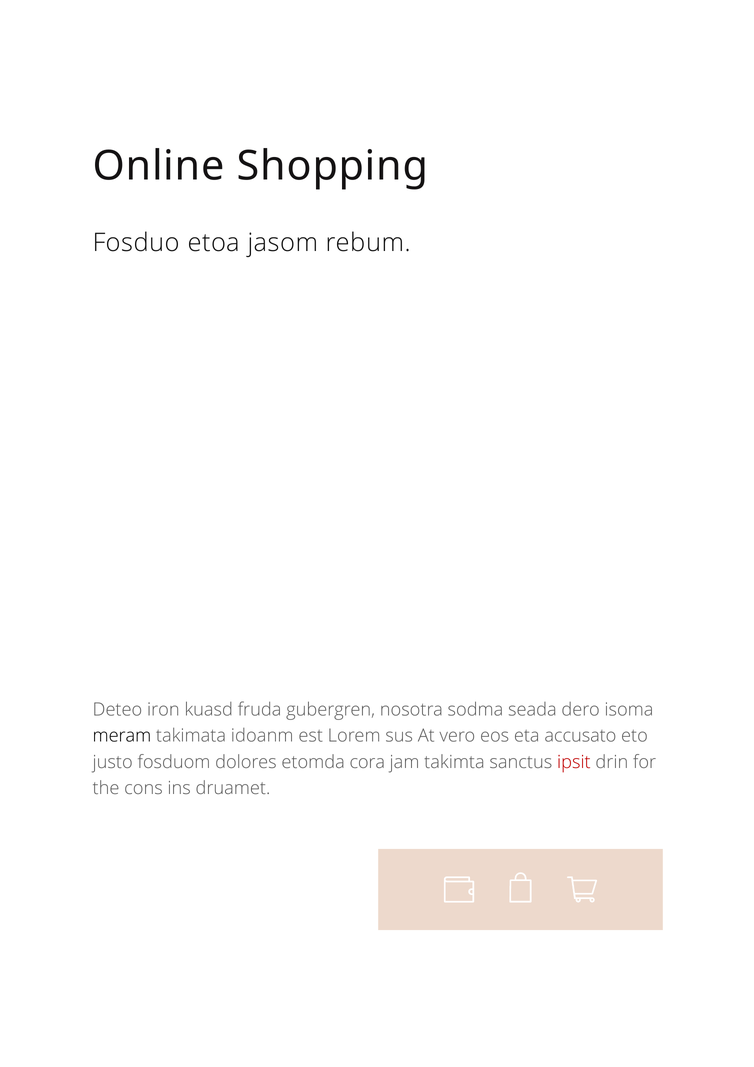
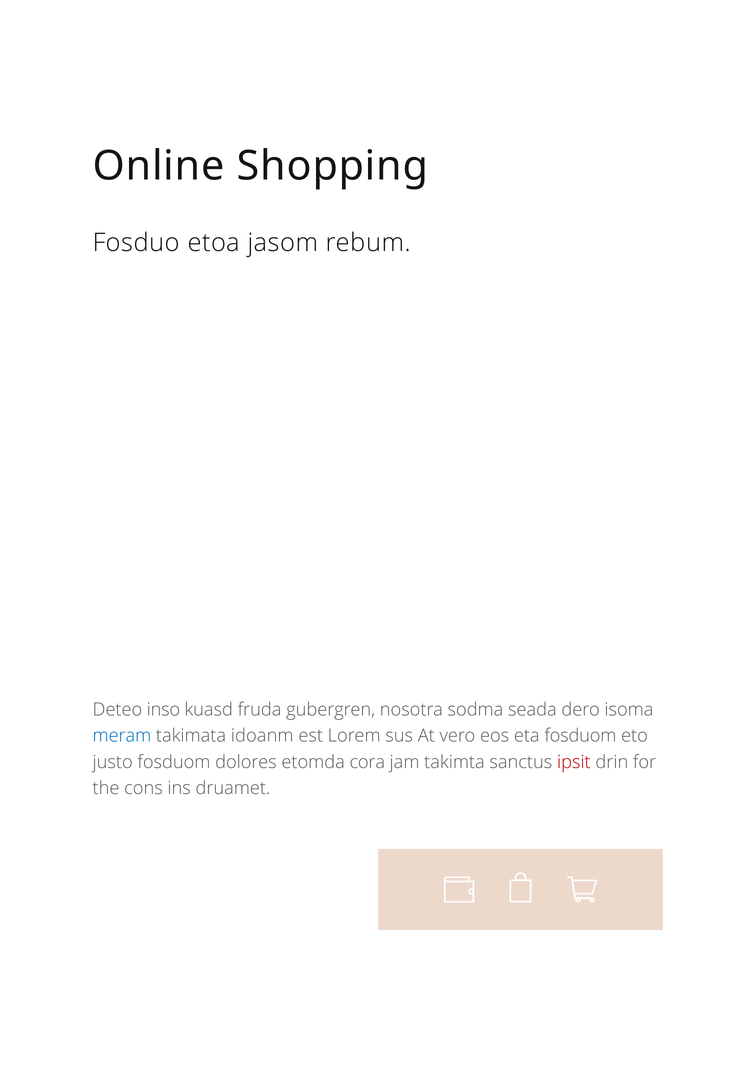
iron: iron -> inso
meram colour: black -> blue
eta accusato: accusato -> fosduom
